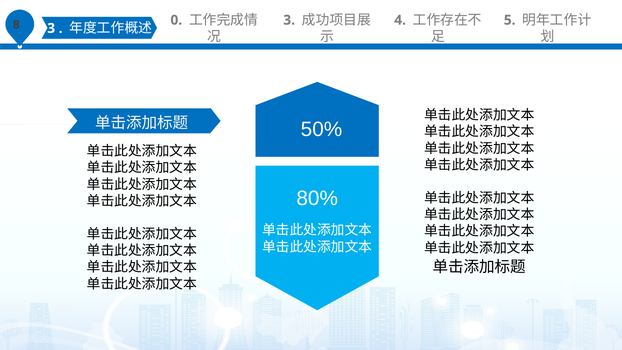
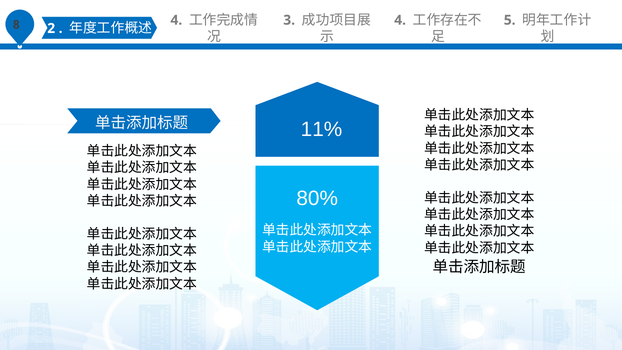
3 at (51, 28): 3 -> 2
0 at (176, 20): 0 -> 4
50%: 50% -> 11%
